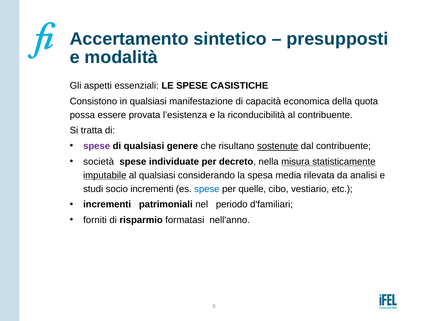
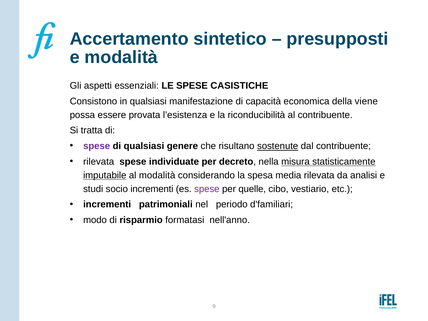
quota: quota -> viene
società at (99, 162): società -> rilevata
al qualsiasi: qualsiasi -> modalità
spese at (207, 189) colour: blue -> purple
forniti: forniti -> modo
